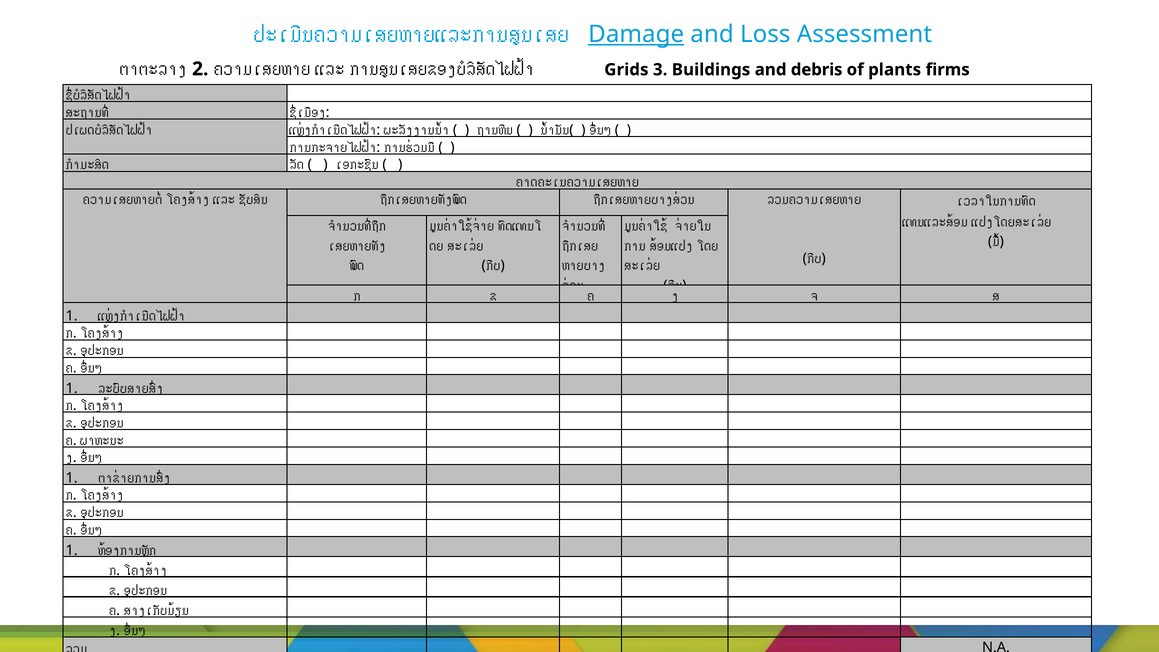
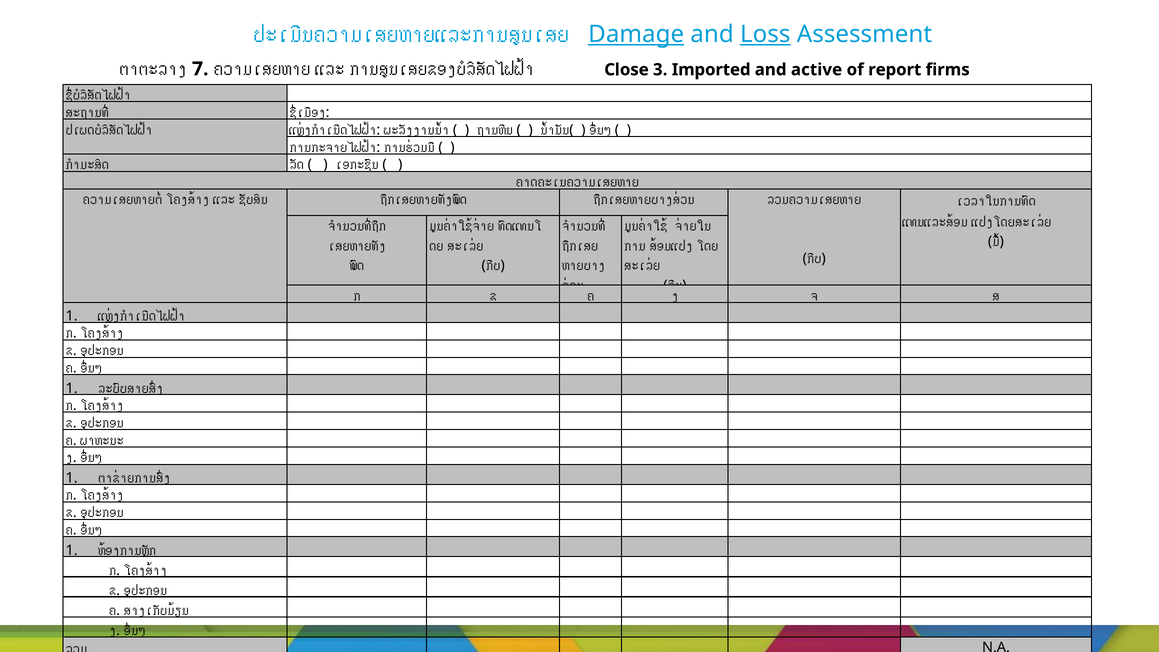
Loss underline: none -> present
2 at (200, 69): 2 -> 7
Grids: Grids -> Close
Buildings: Buildings -> Imported
debris: debris -> active
plants: plants -> report
